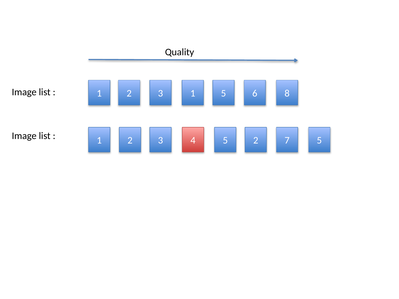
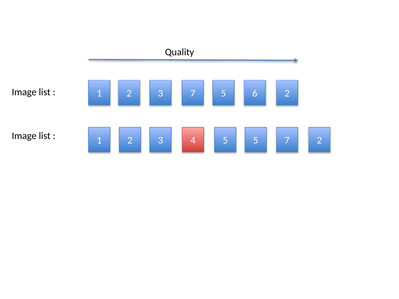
3 1: 1 -> 7
6 8: 8 -> 2
3 2: 2 -> 5
7 5: 5 -> 2
